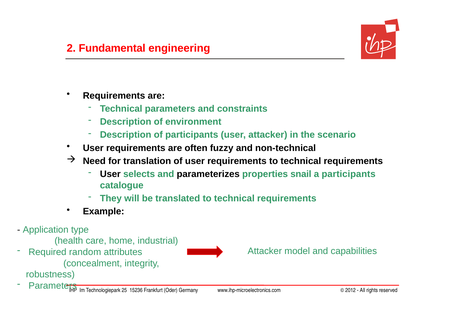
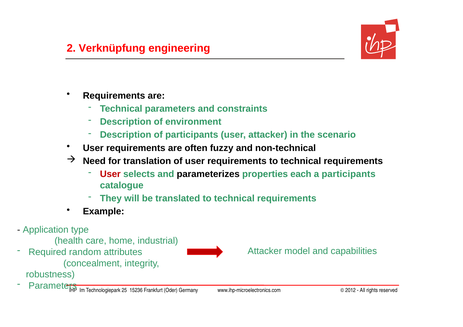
Fundamental: Fundamental -> Verknüpfung
User at (110, 174) colour: black -> red
snail: snail -> each
